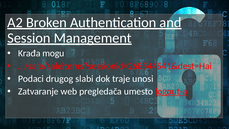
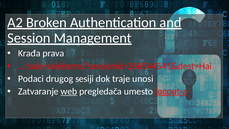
mogu: mogu -> prava
slabi: slabi -> sesiji
web underline: none -> present
